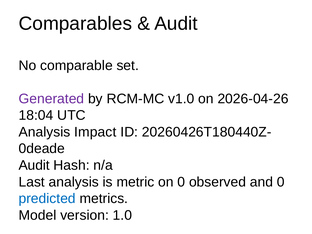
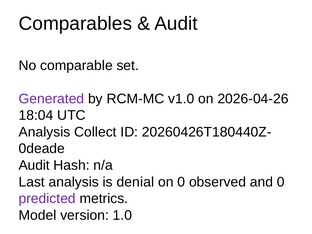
Impact: Impact -> Collect
metric: metric -> denial
predicted colour: blue -> purple
